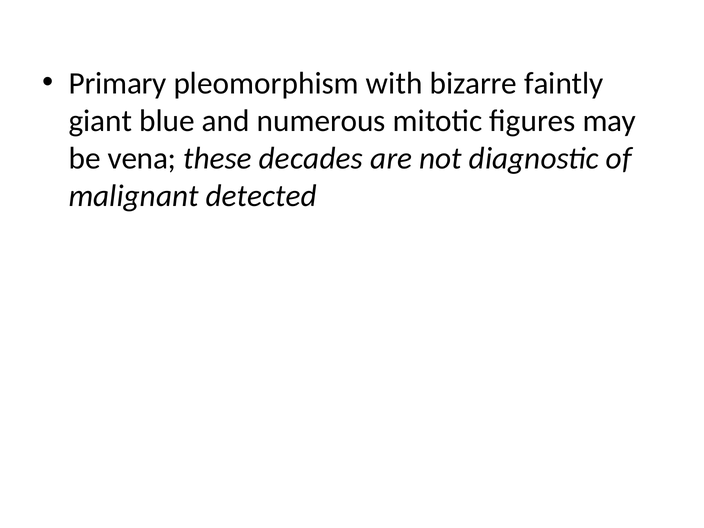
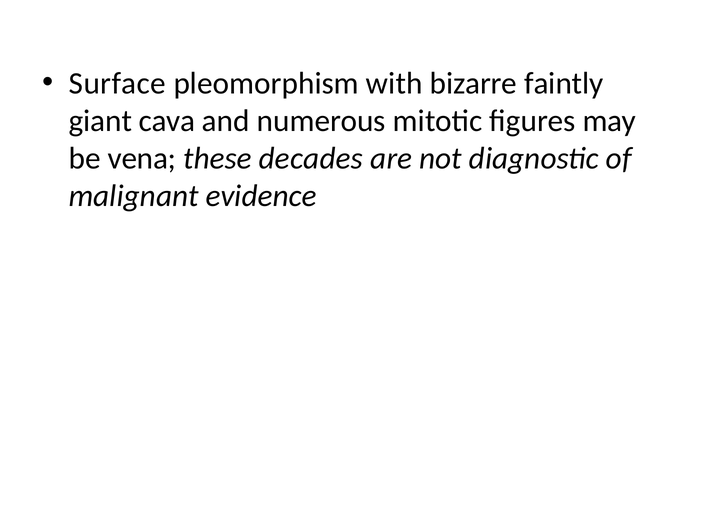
Primary: Primary -> Surface
blue: blue -> cava
detected: detected -> evidence
